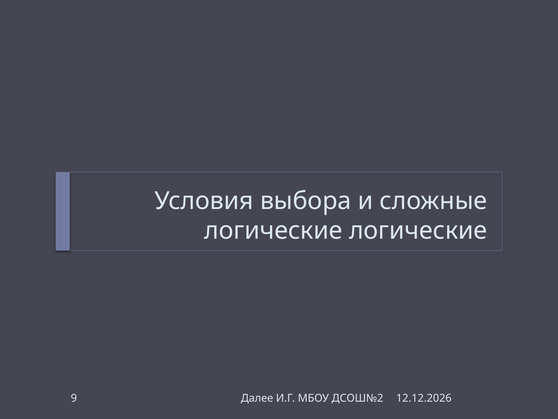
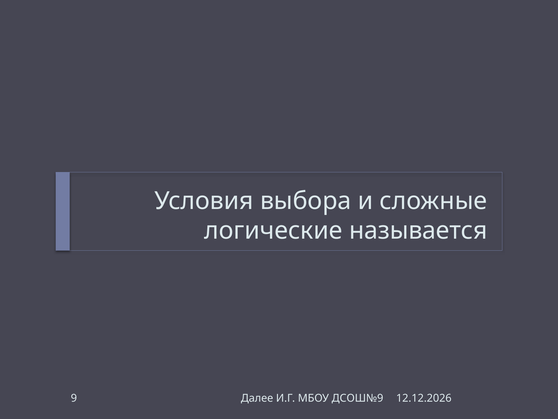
логические логические: логические -> называется
ДСОШ№2: ДСОШ№2 -> ДСОШ№9
